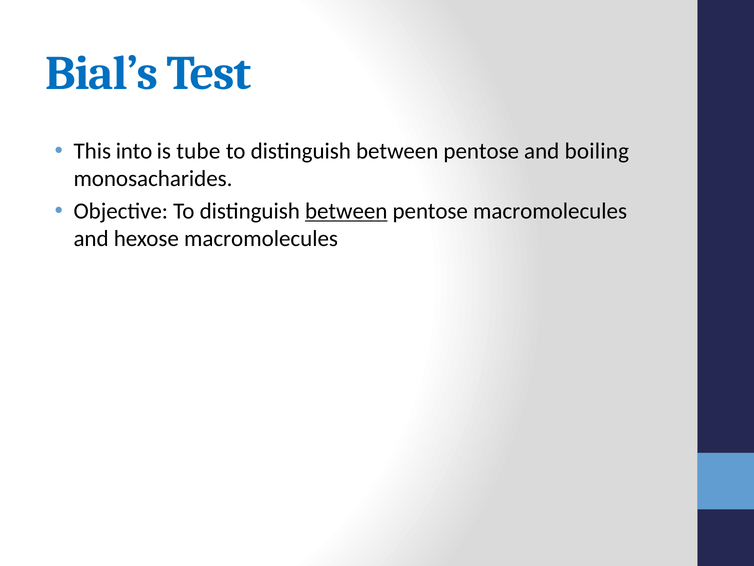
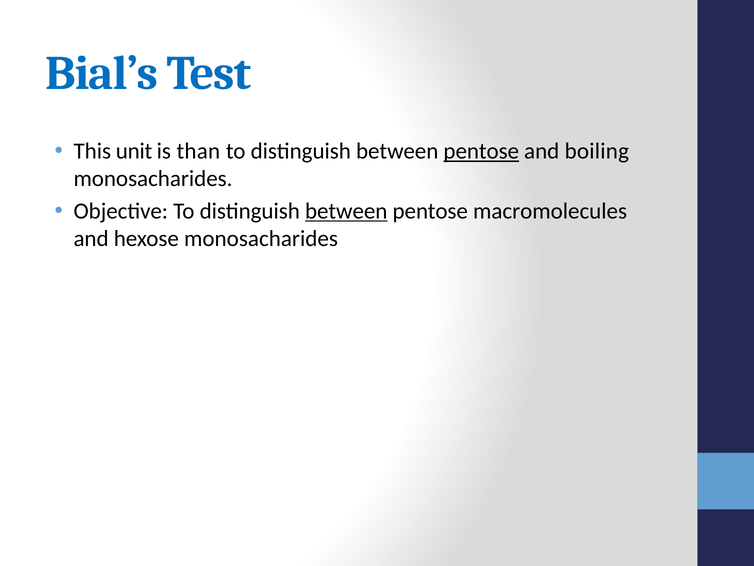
into: into -> unit
tube: tube -> than
pentose at (481, 151) underline: none -> present
hexose macromolecules: macromolecules -> monosacharides
